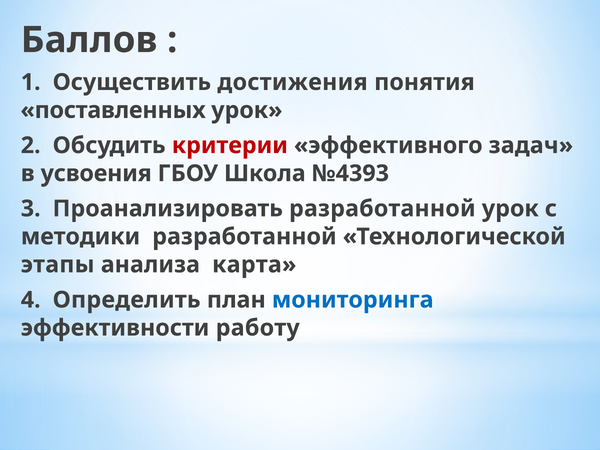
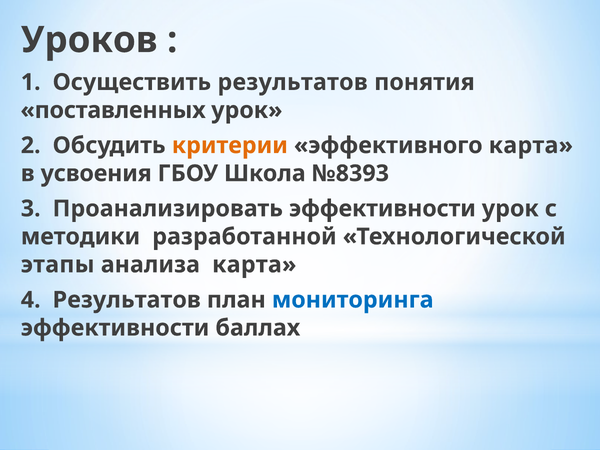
Баллов: Баллов -> Уроков
Осуществить достижения: достижения -> результатов
критерии colour: red -> orange
эффективного задач: задач -> карта
№4393: №4393 -> №8393
Проанализировать разработанной: разработанной -> эффективности
4 Определить: Определить -> Результатов
работу: работу -> баллах
